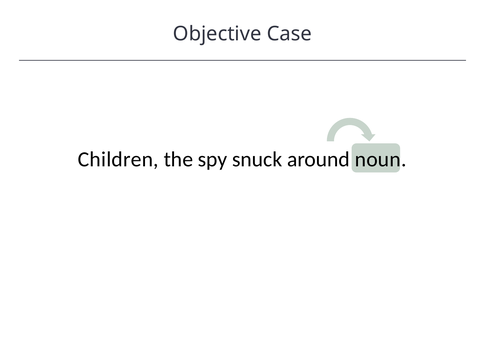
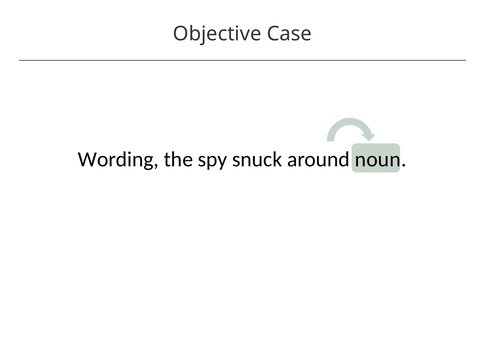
Children: Children -> Wording
